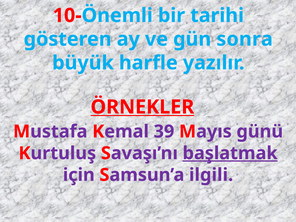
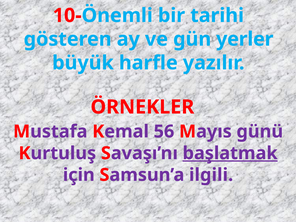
sonra: sonra -> yerler
ÖRNEKLER underline: present -> none
39: 39 -> 56
